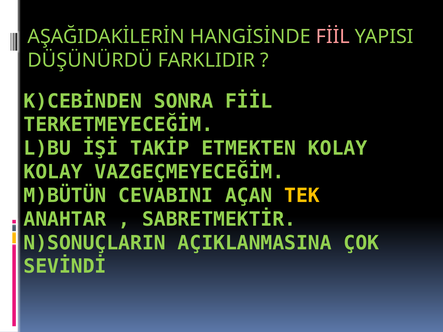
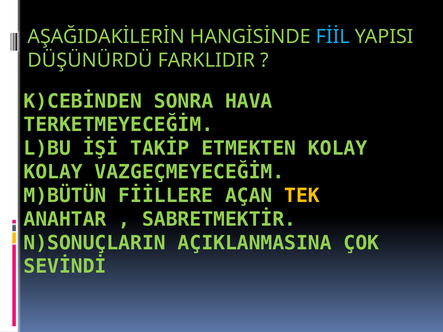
FİİL at (333, 37) colour: pink -> light blue
SONRA FİİL: FİİL -> HAVA
CEVABINI: CEVABINI -> FİİLLERE
